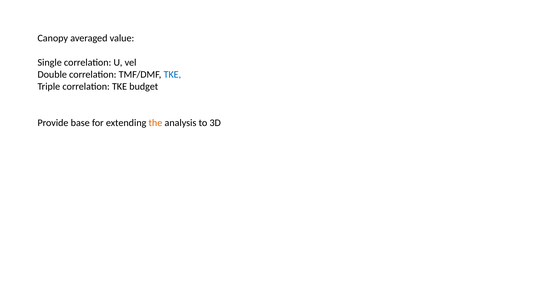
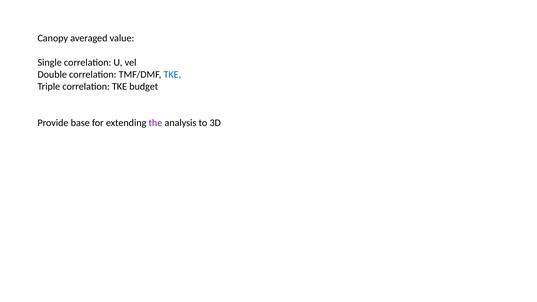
the colour: orange -> purple
